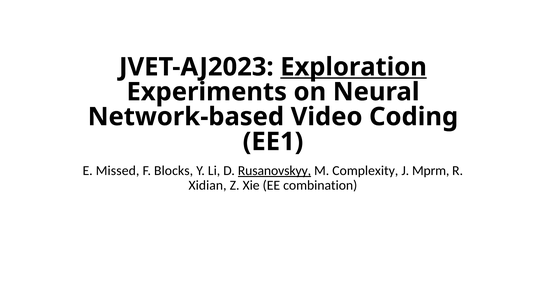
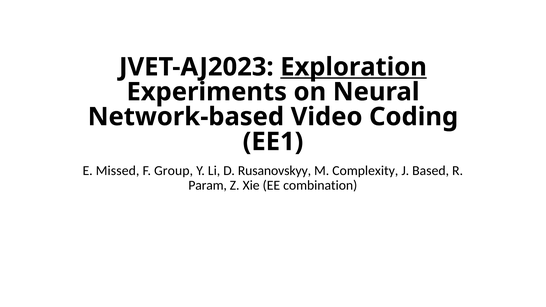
Blocks: Blocks -> Group
Rusanovskyy underline: present -> none
Mprm: Mprm -> Based
Xidian: Xidian -> Param
